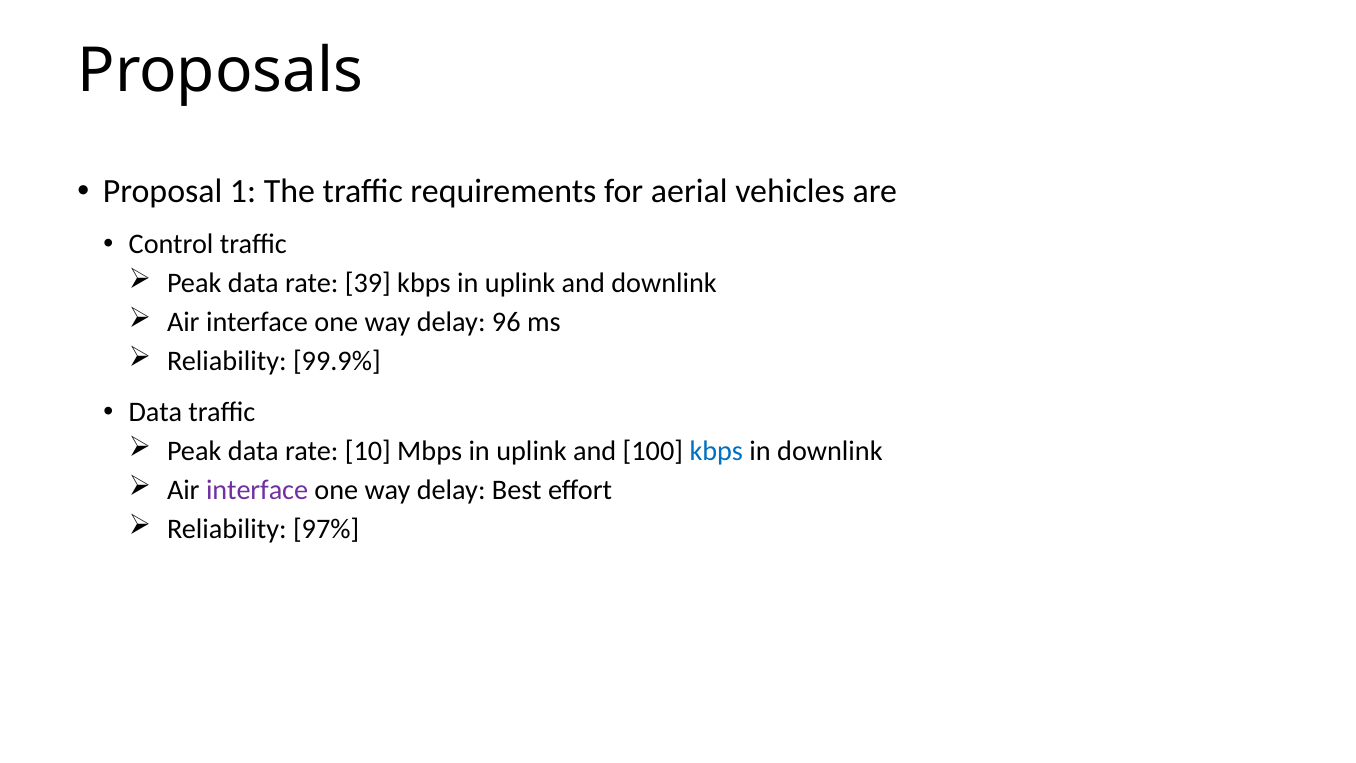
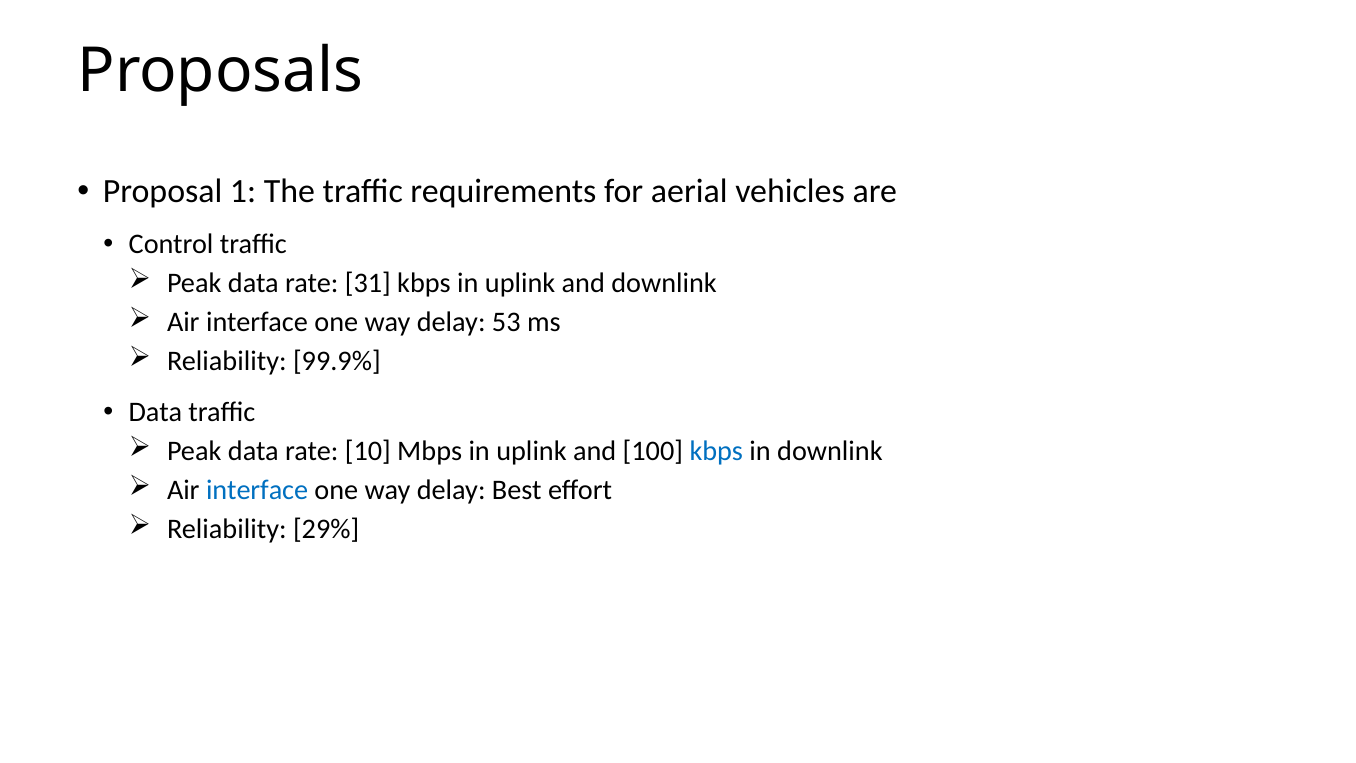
39: 39 -> 31
96: 96 -> 53
interface at (257, 490) colour: purple -> blue
97%: 97% -> 29%
